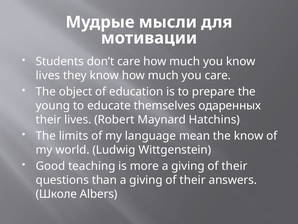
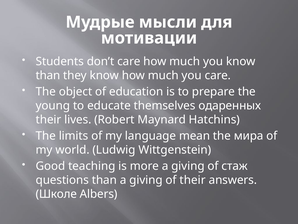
lives at (48, 75): lives -> than
the know: know -> мира
their at (235, 166): their -> стаж
